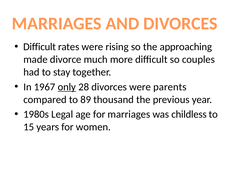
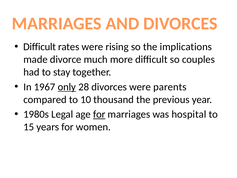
approaching: approaching -> implications
89: 89 -> 10
for at (99, 114) underline: none -> present
childless: childless -> hospital
